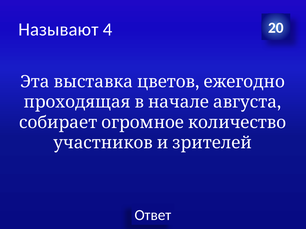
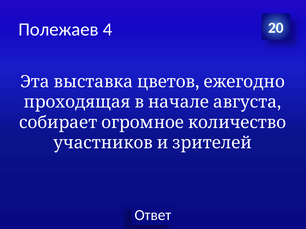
Называют: Называют -> Полежаев
